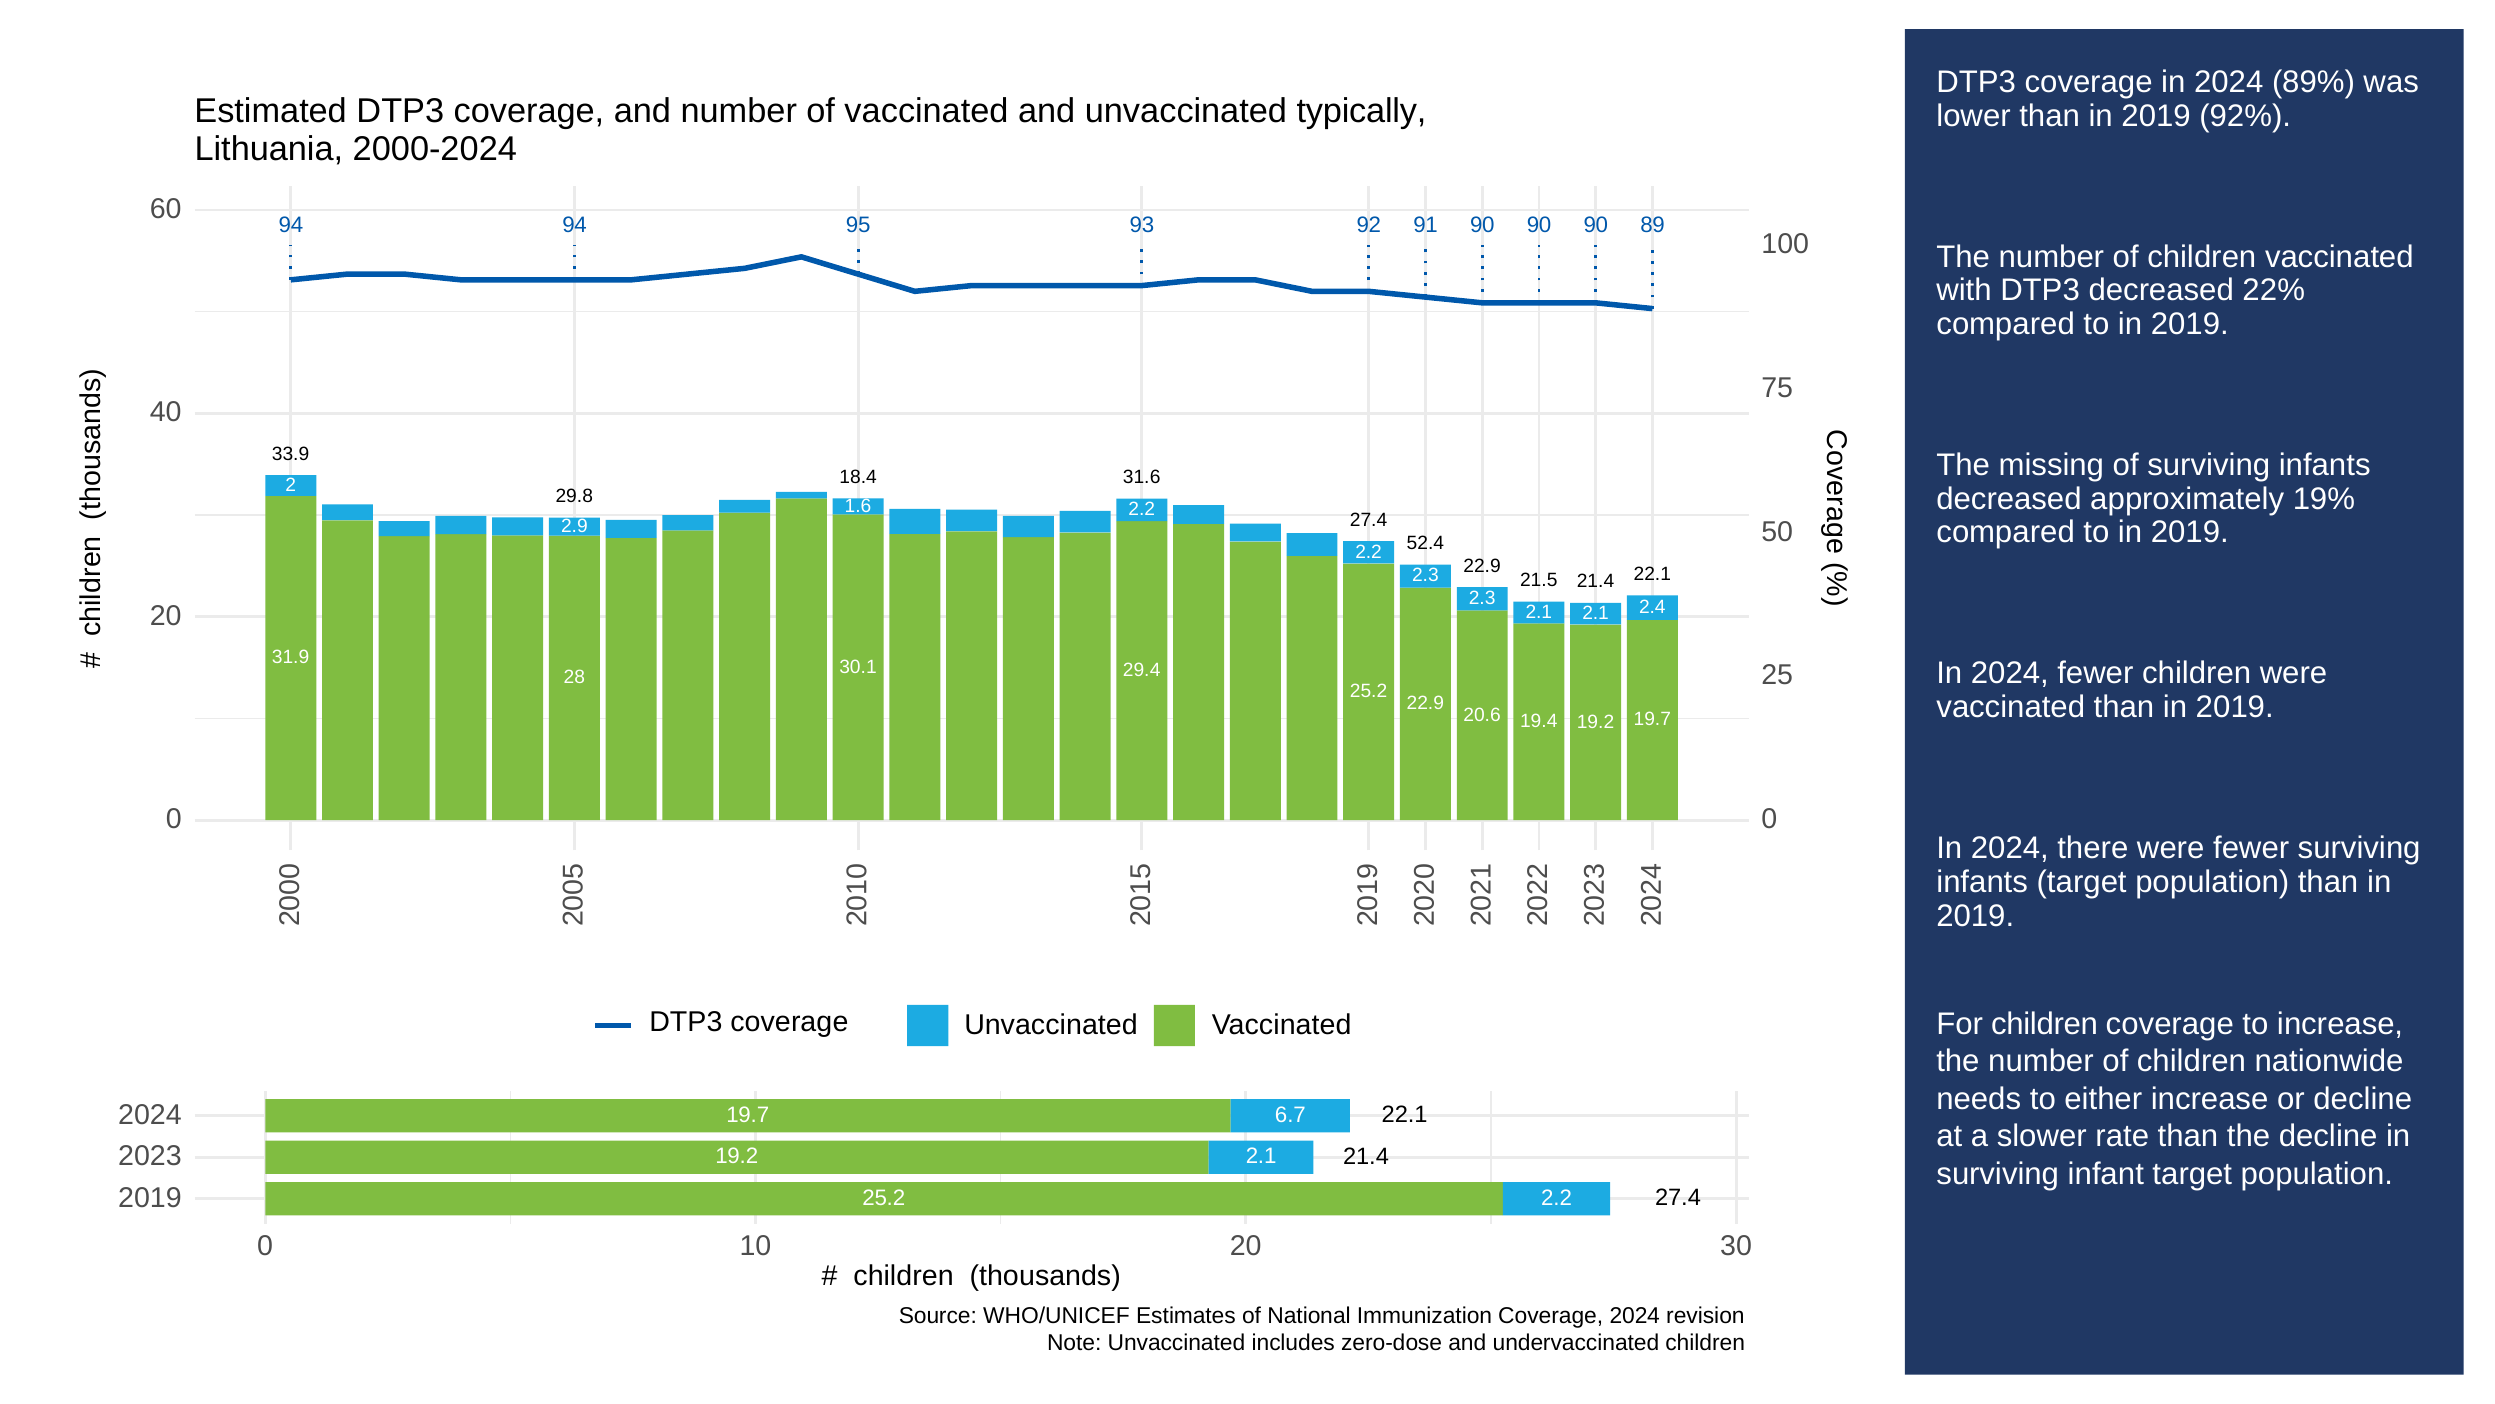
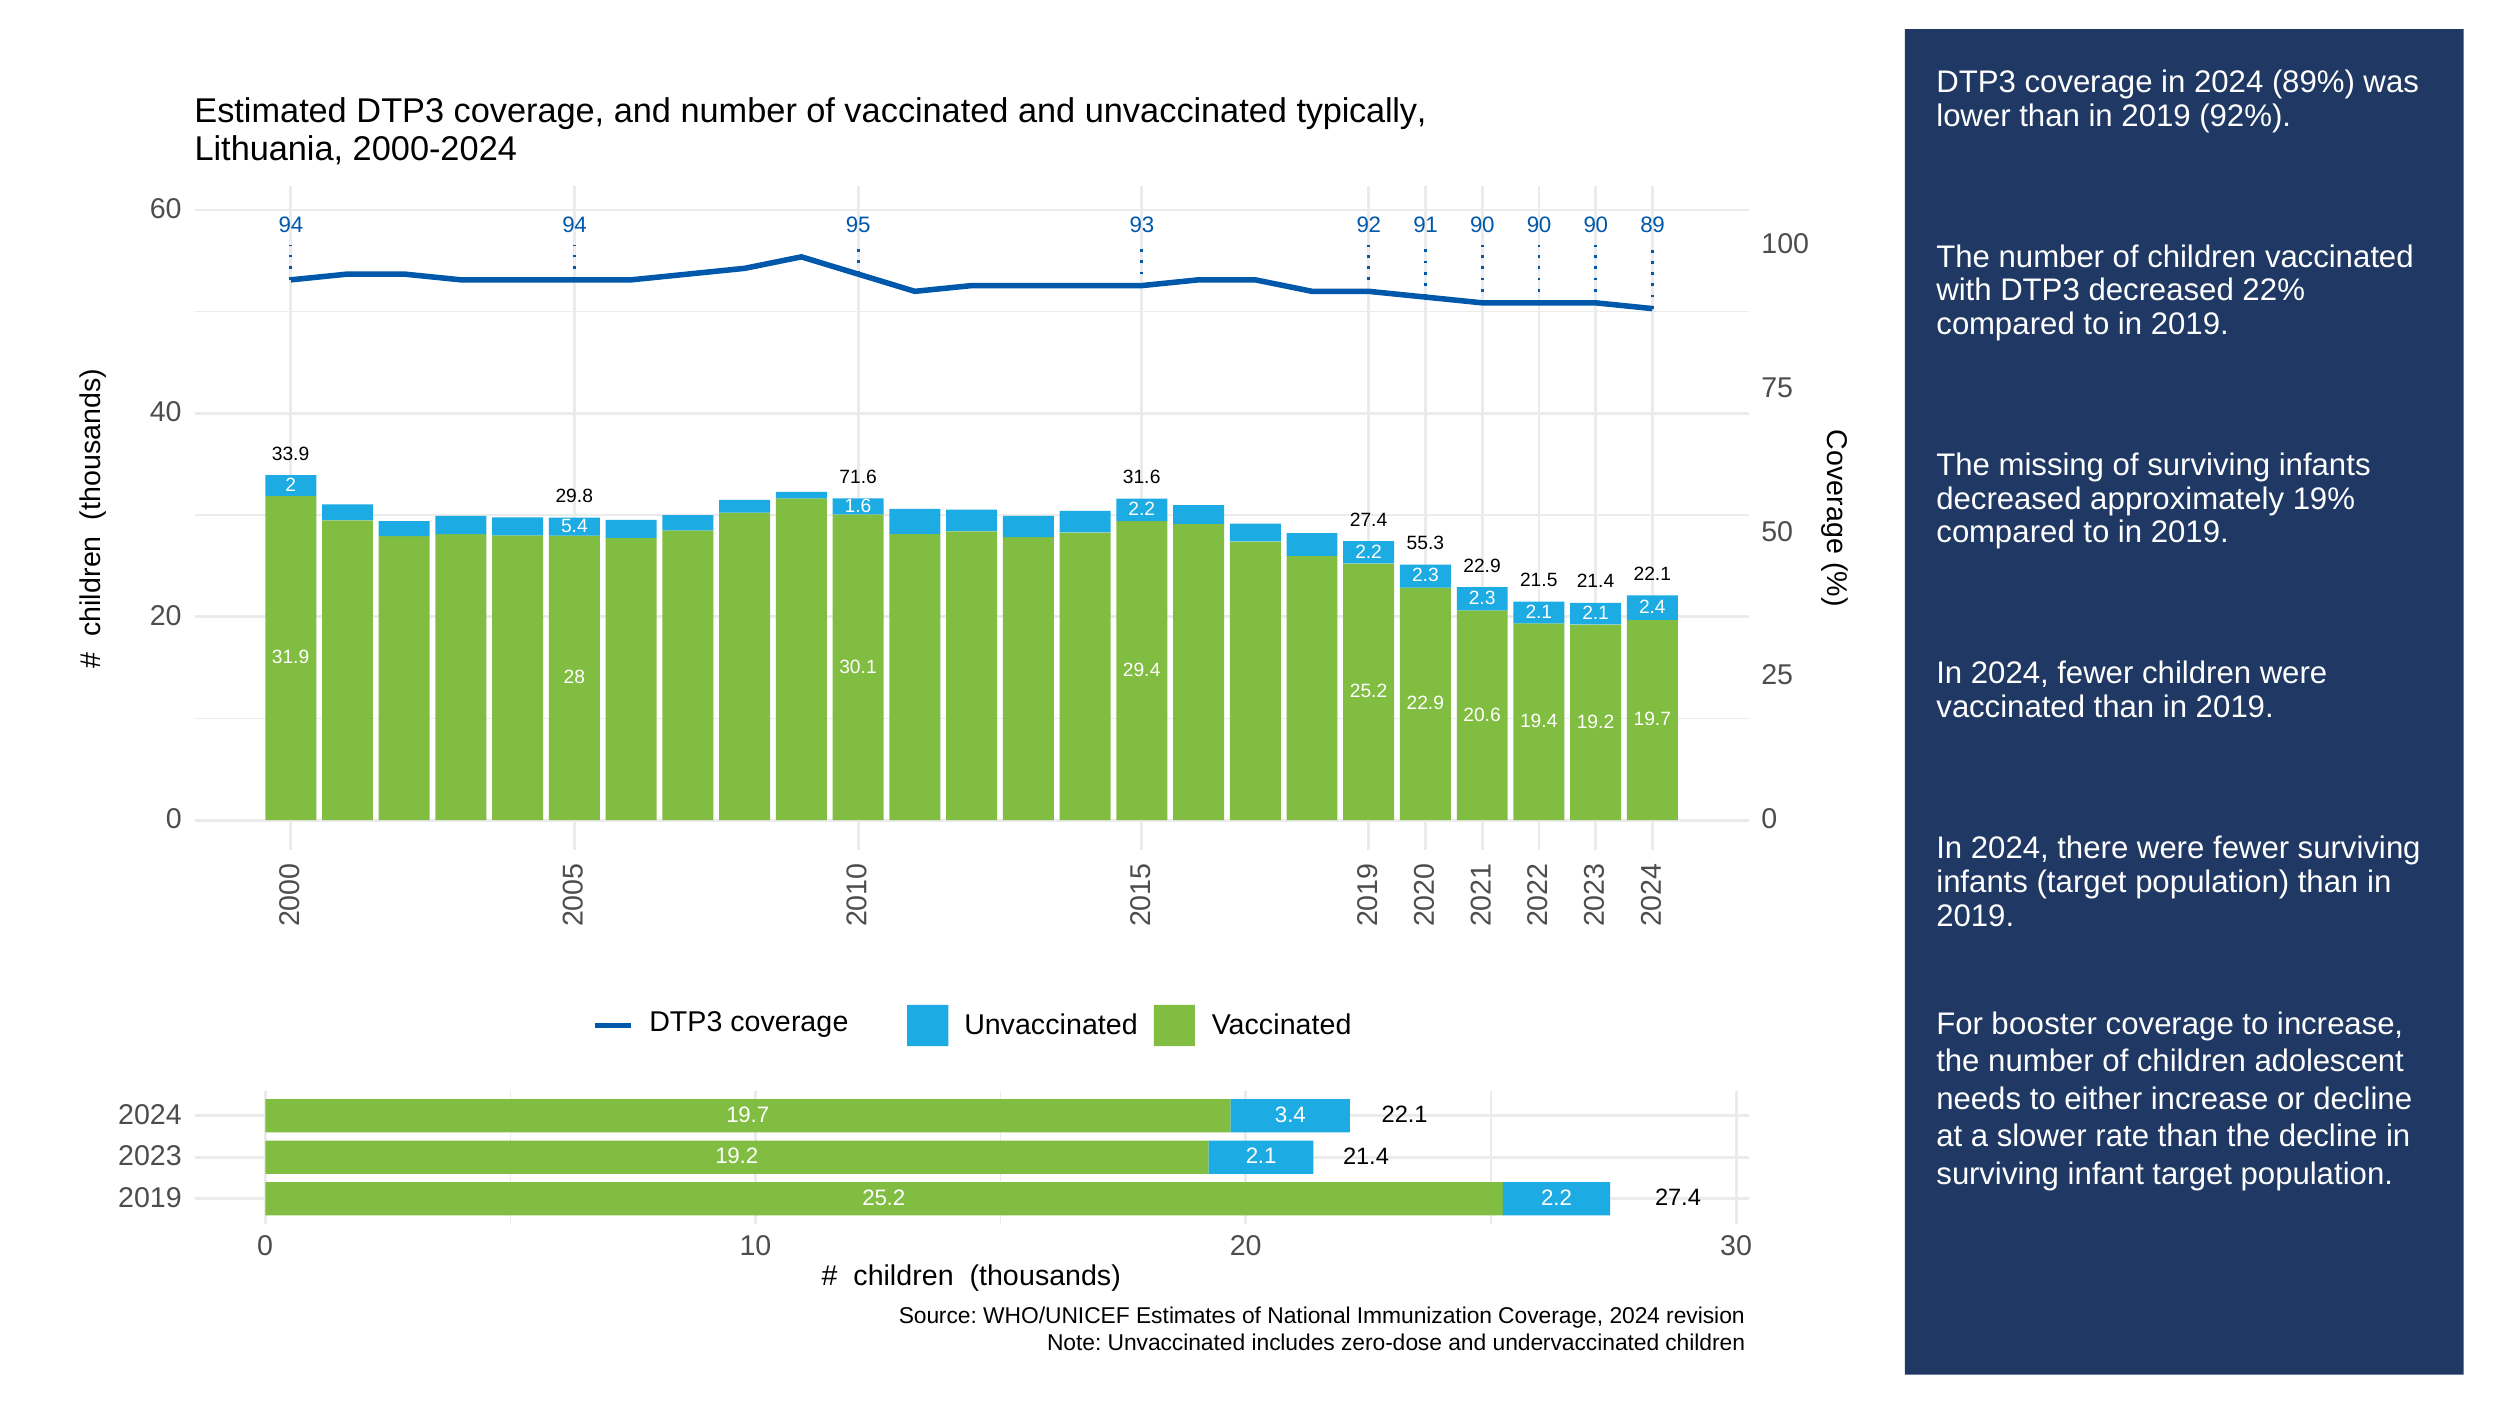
18.4: 18.4 -> 71.6
2.9: 2.9 -> 5.4
52.4: 52.4 -> 55.3
For children: children -> booster
nationwide: nationwide -> adolescent
6.7: 6.7 -> 3.4
